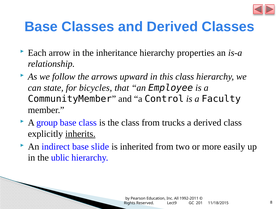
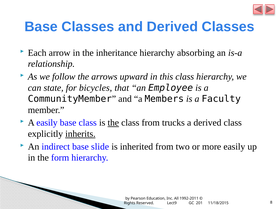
properties: properties -> absorbing
Control: Control -> Members
A group: group -> easily
the at (113, 123) underline: none -> present
ublic: ublic -> form
